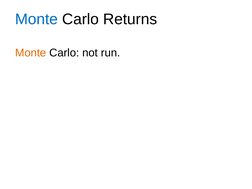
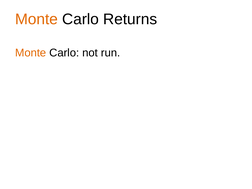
Monte at (36, 19) colour: blue -> orange
